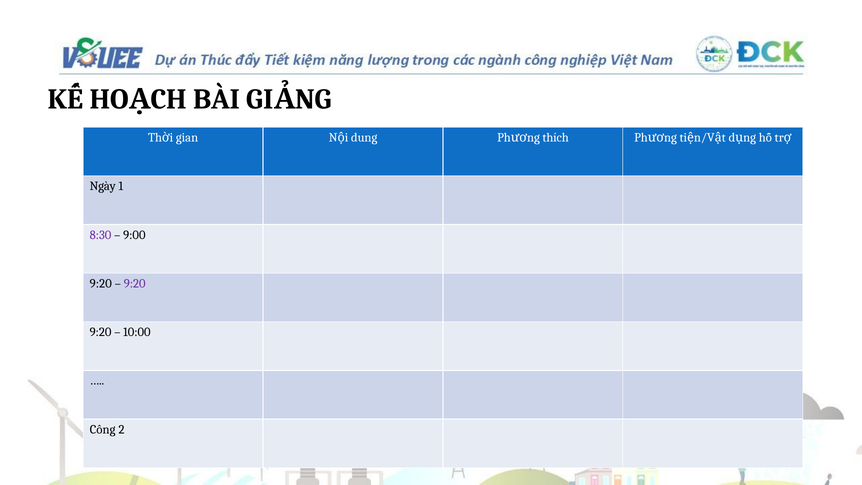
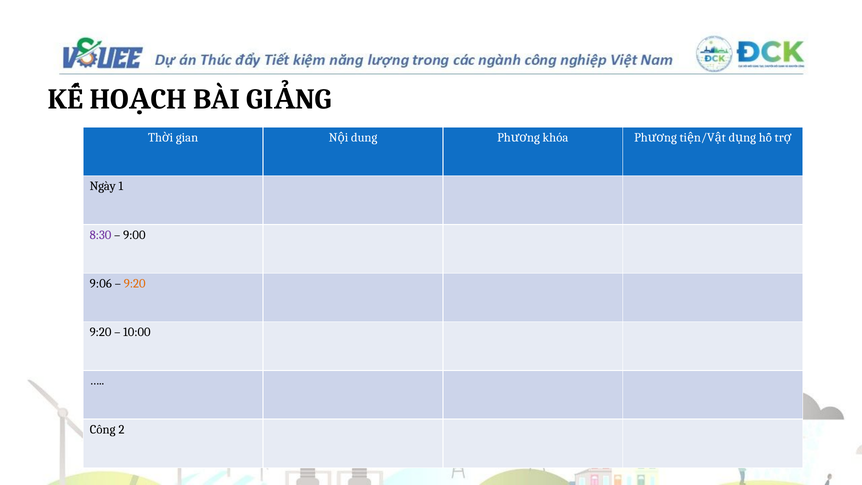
thích: thích -> khóa
9:20 at (101, 283): 9:20 -> 9:06
9:20 at (135, 283) colour: purple -> orange
